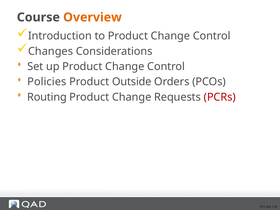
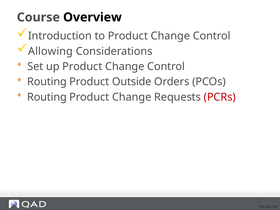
Overview colour: orange -> black
Changes: Changes -> Allowing
Policies at (47, 82): Policies -> Routing
